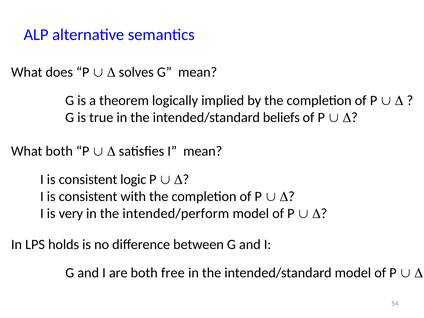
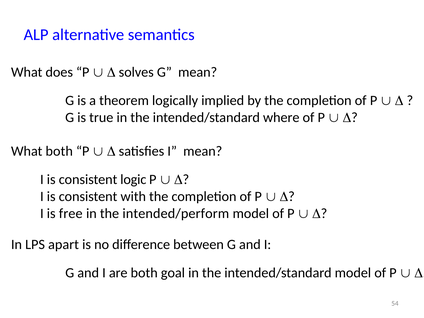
beliefs: beliefs -> where
very: very -> free
holds: holds -> apart
free: free -> goal
